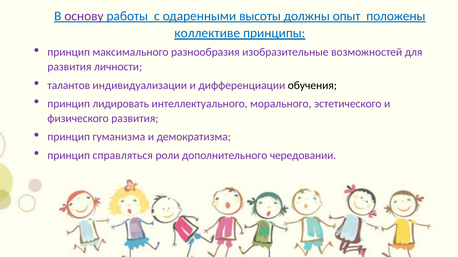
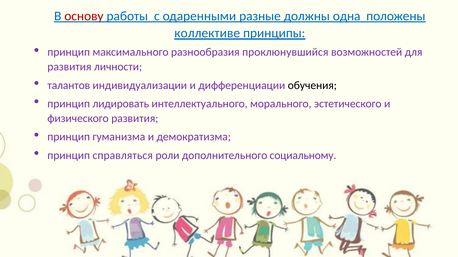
основу colour: purple -> red
высоты: высоты -> разные
опыт: опыт -> одна
изобразительные: изобразительные -> проклюнувшийся
чередовании: чередовании -> социальному
